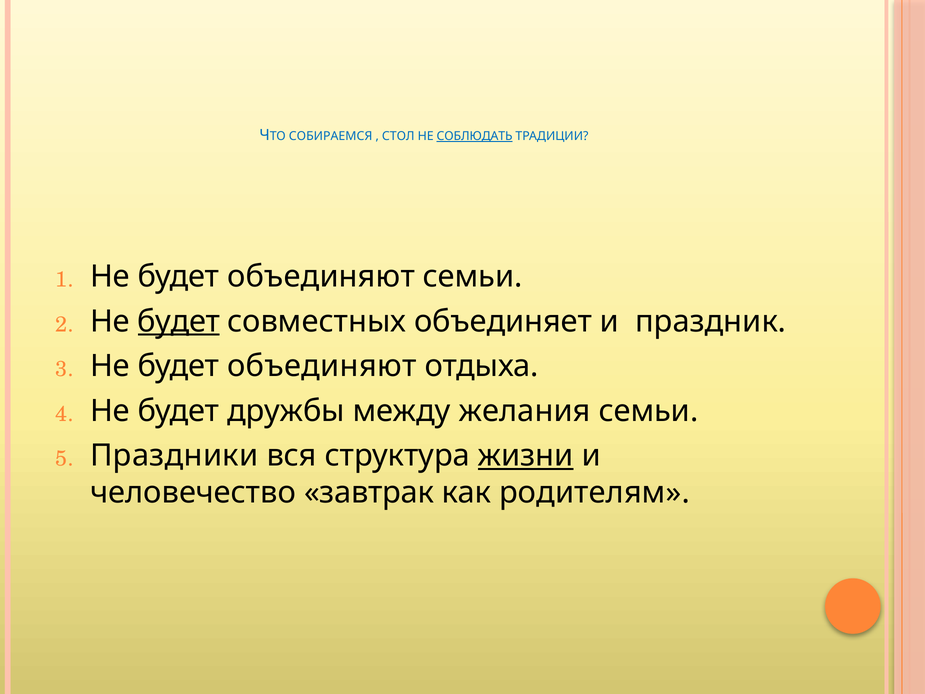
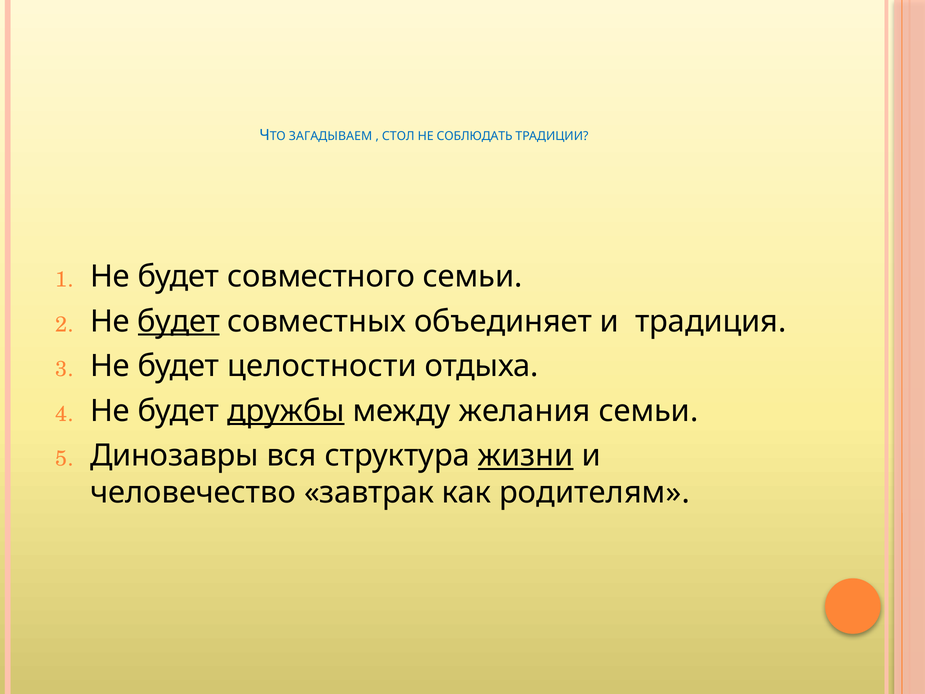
СОБИРАЕМСЯ: СОБИРАЕМСЯ -> ЗАГАДЫВАЕМ
СОБЛЮДАТЬ underline: present -> none
объединяют at (321, 277): объединяют -> совместного
праздник: праздник -> традиция
объединяют at (322, 366): объединяют -> целостности
дружбы underline: none -> present
Праздники: Праздники -> Динозавры
